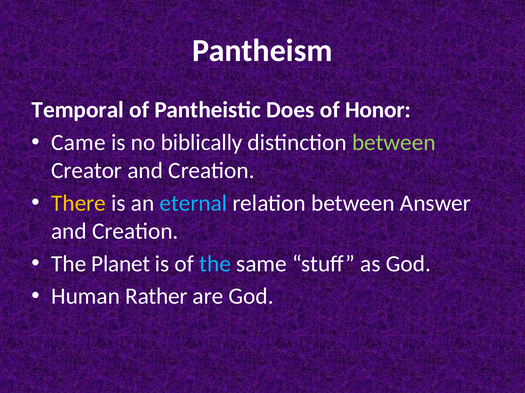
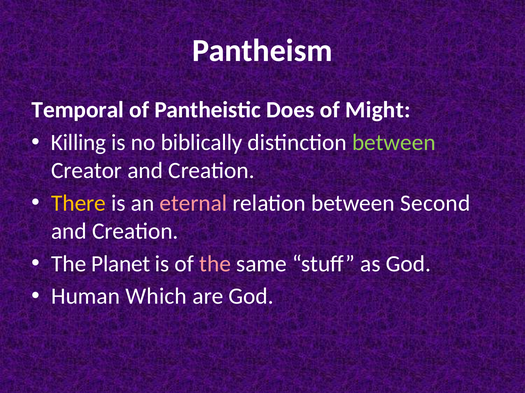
Honor: Honor -> Might
Came: Came -> Killing
eternal colour: light blue -> pink
Answer: Answer -> Second
the at (215, 264) colour: light blue -> pink
Rather: Rather -> Which
